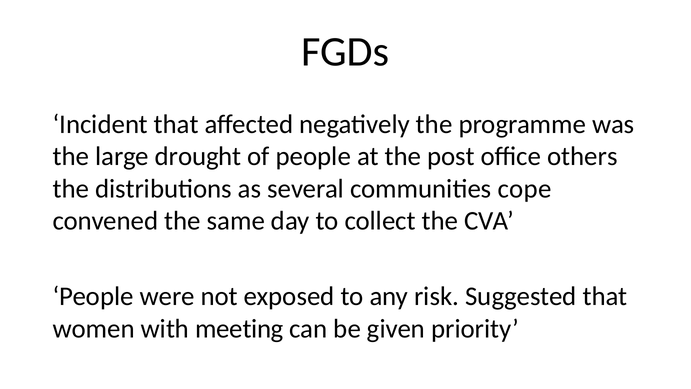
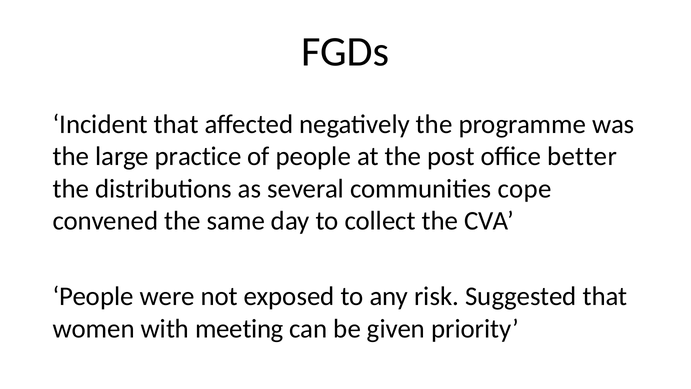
drought: drought -> practice
others: others -> better
